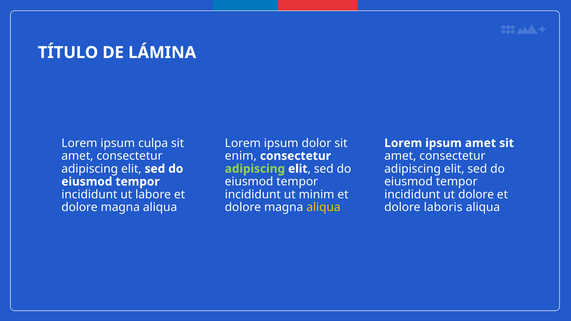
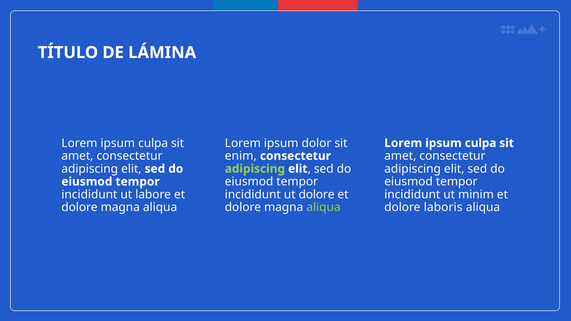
amet at (480, 143): amet -> culpa
ut minim: minim -> dolore
ut dolore: dolore -> minim
aliqua at (323, 207) colour: yellow -> light green
